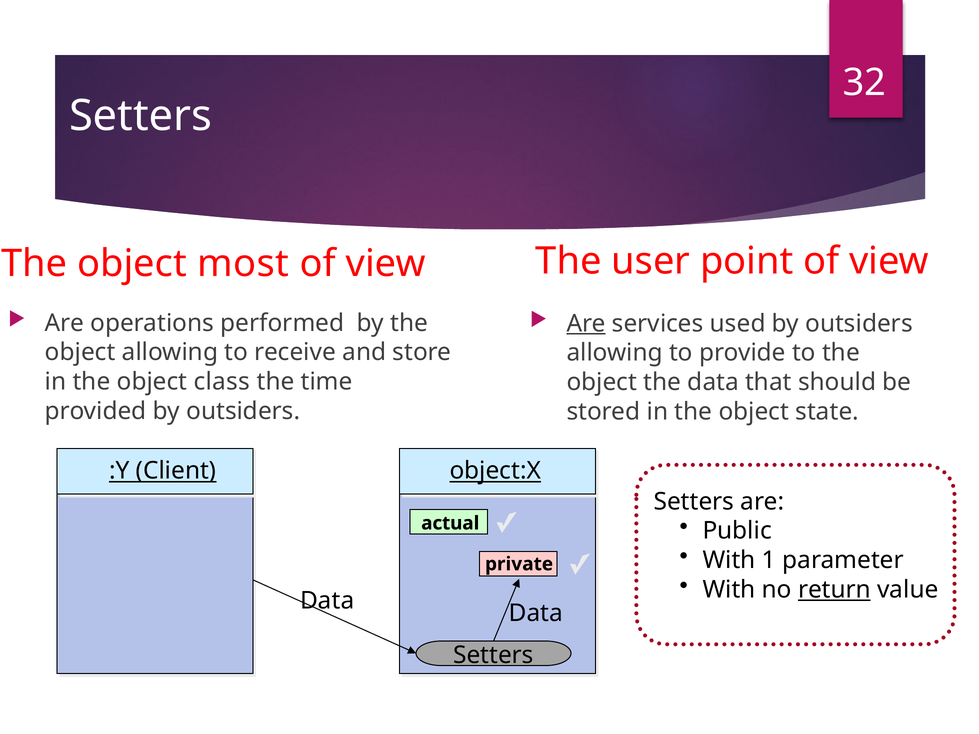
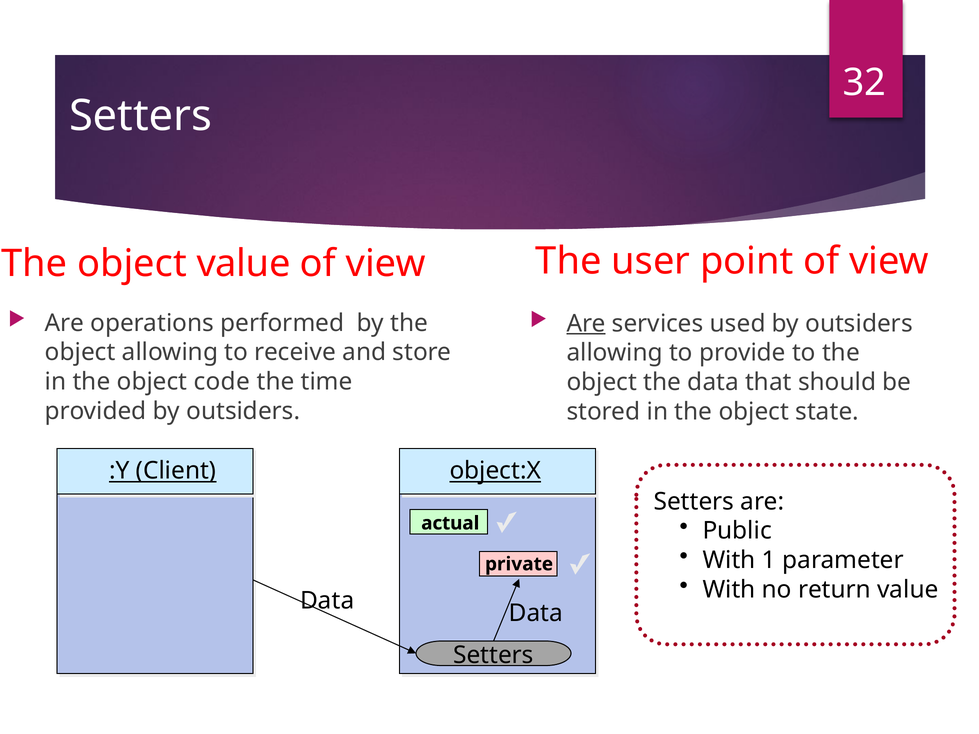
object most: most -> value
class: class -> code
return underline: present -> none
